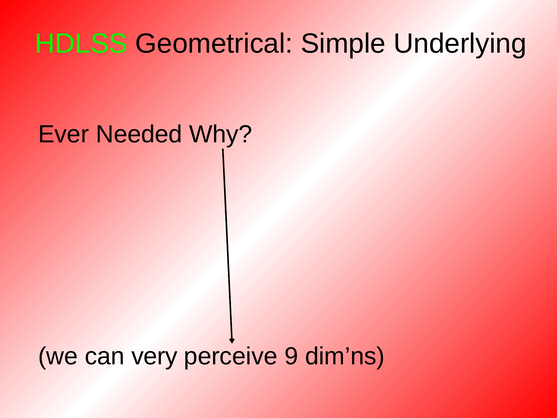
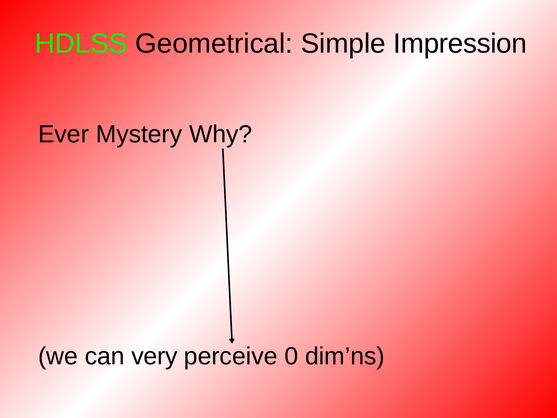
Underlying: Underlying -> Impression
Needed: Needed -> Mystery
9: 9 -> 0
